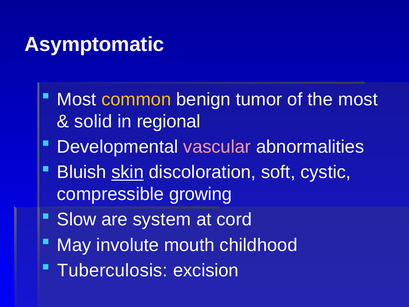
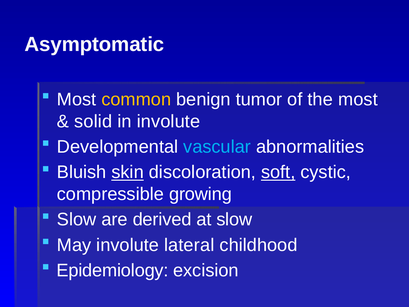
in regional: regional -> involute
vascular colour: pink -> light blue
soft underline: none -> present
system: system -> derived
at cord: cord -> slow
mouth: mouth -> lateral
Tuberculosis: Tuberculosis -> Epidemiology
